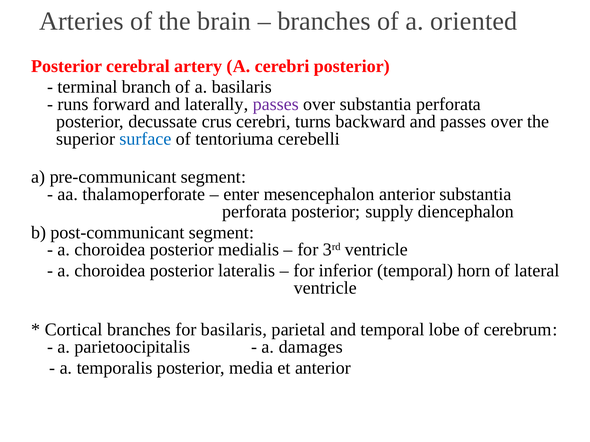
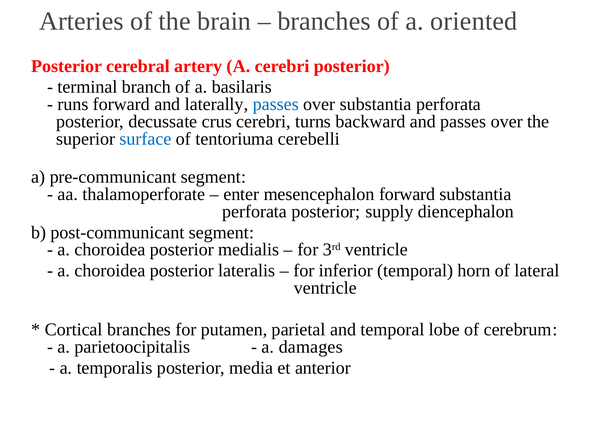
passes at (276, 104) colour: purple -> blue
mesencephalon anterior: anterior -> forward
for basilaris: basilaris -> putamen
